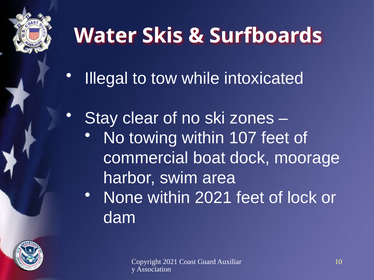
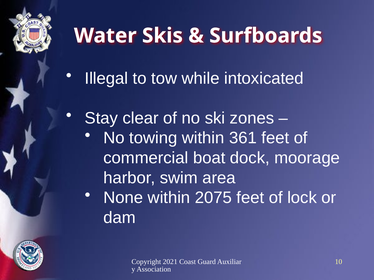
107: 107 -> 361
within 2021: 2021 -> 2075
